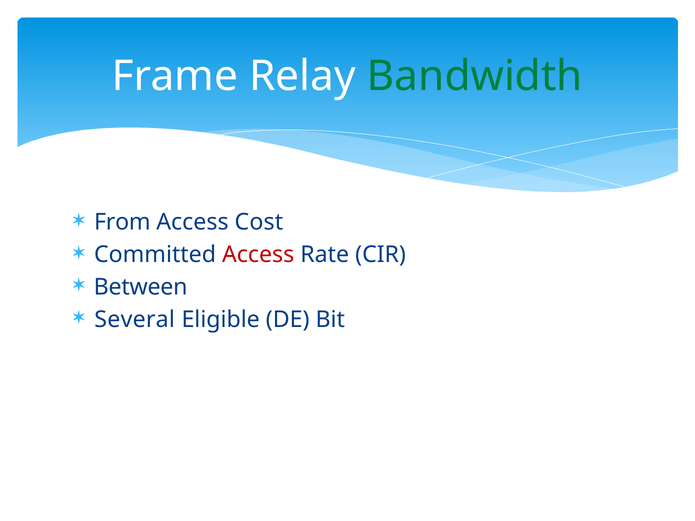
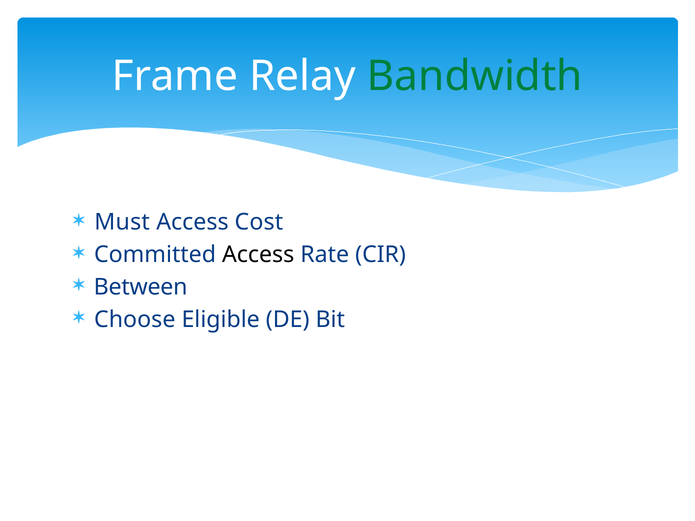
From: From -> Must
Access at (258, 255) colour: red -> black
Several: Several -> Choose
